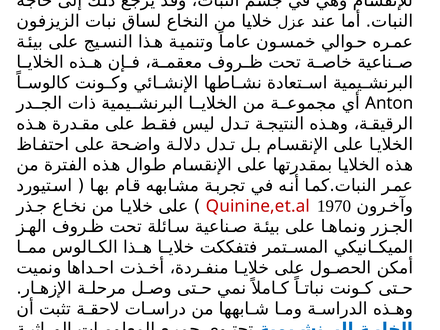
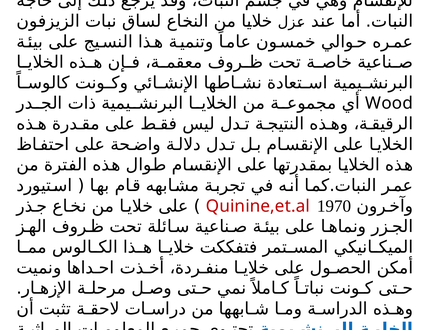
Anton: Anton -> Wood
